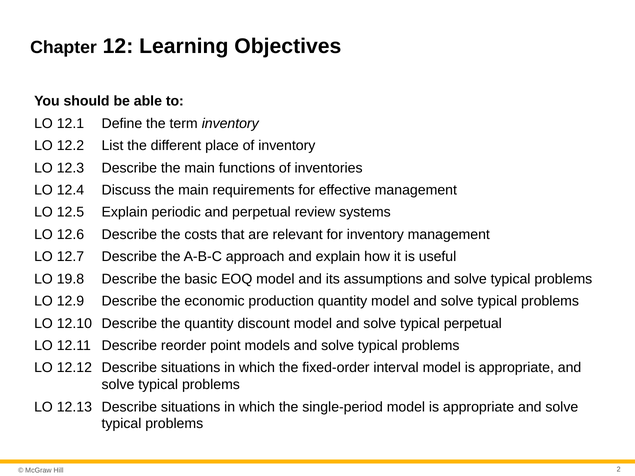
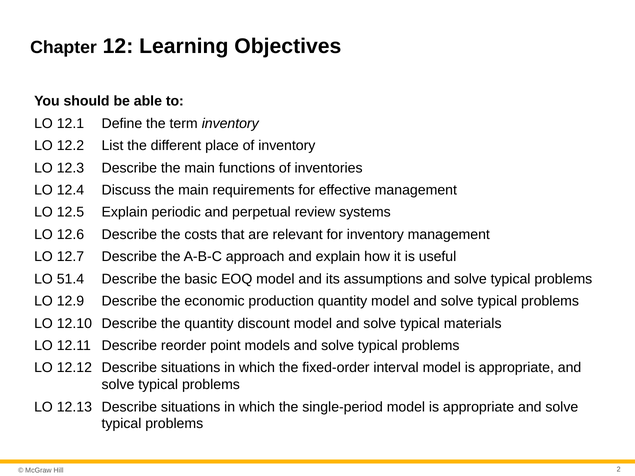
19.8: 19.8 -> 51.4
typical perpetual: perpetual -> materials
